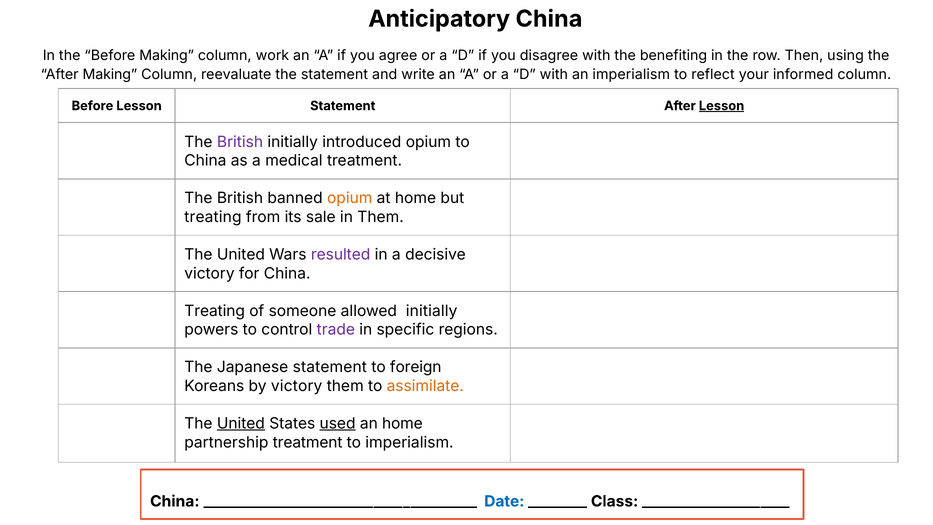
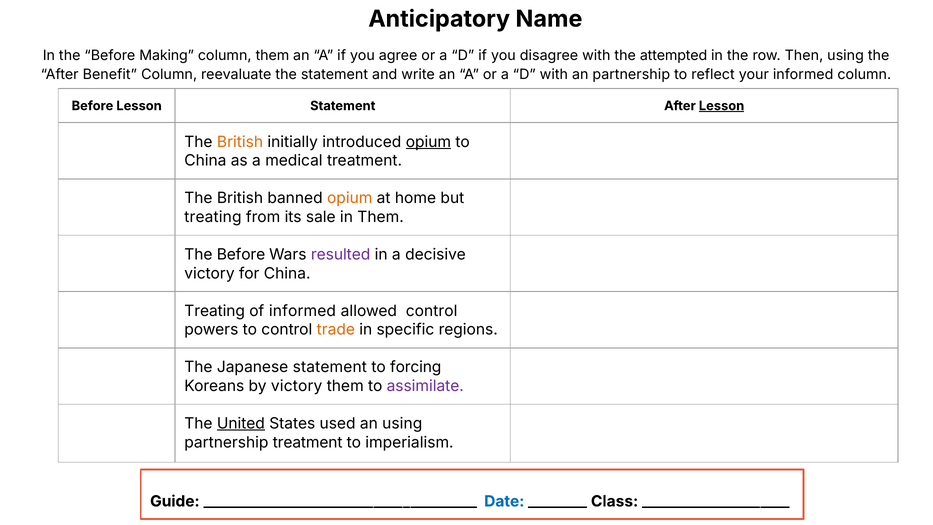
Anticipatory China: China -> Name
column work: work -> them
benefiting: benefiting -> attempted
After Making: Making -> Benefit
an imperialism: imperialism -> partnership
British at (240, 142) colour: purple -> orange
opium at (428, 142) underline: none -> present
United at (241, 254): United -> Before
of someone: someone -> informed
allowed initially: initially -> control
trade colour: purple -> orange
foreign: foreign -> forcing
assimilate colour: orange -> purple
used underline: present -> none
an home: home -> using
China at (175, 501): China -> Guide
